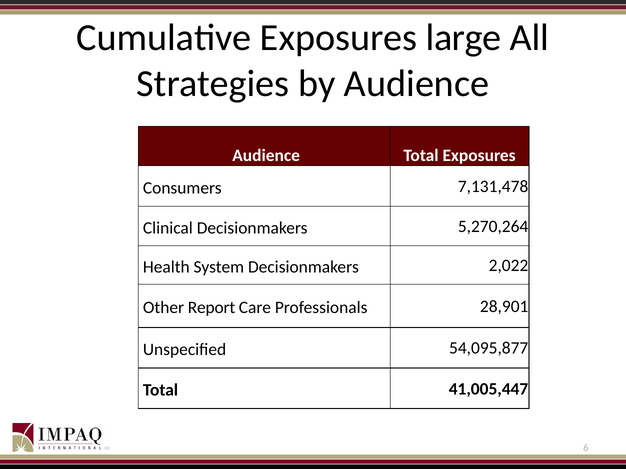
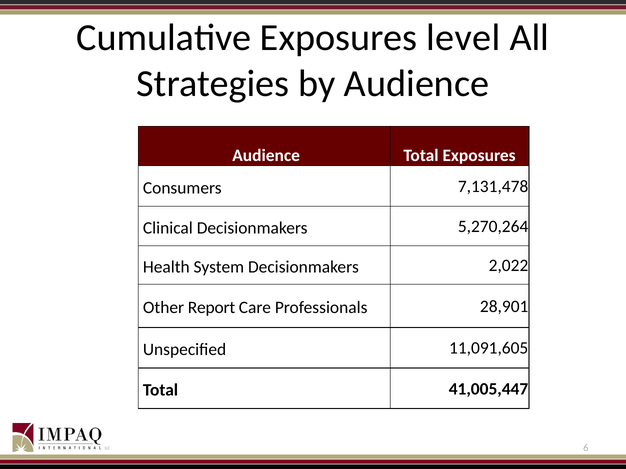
large: large -> level
54,095,877: 54,095,877 -> 11,091,605
